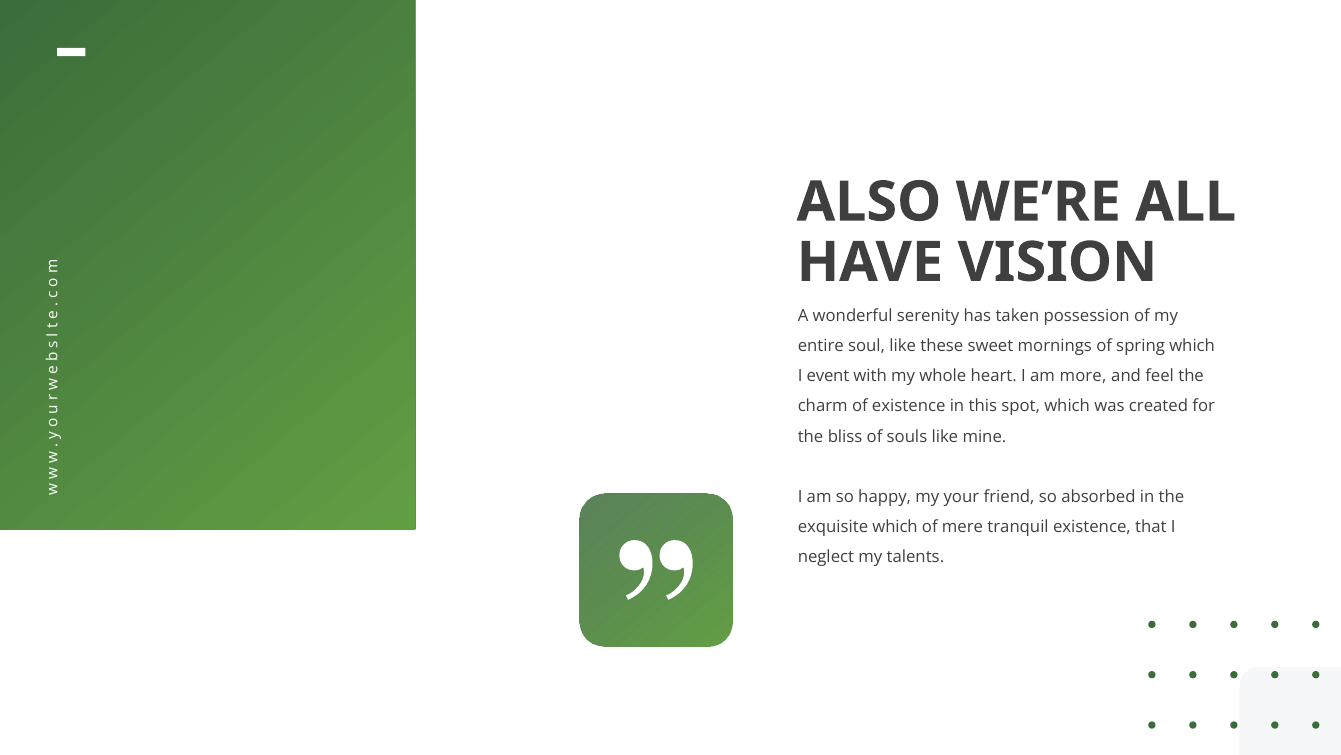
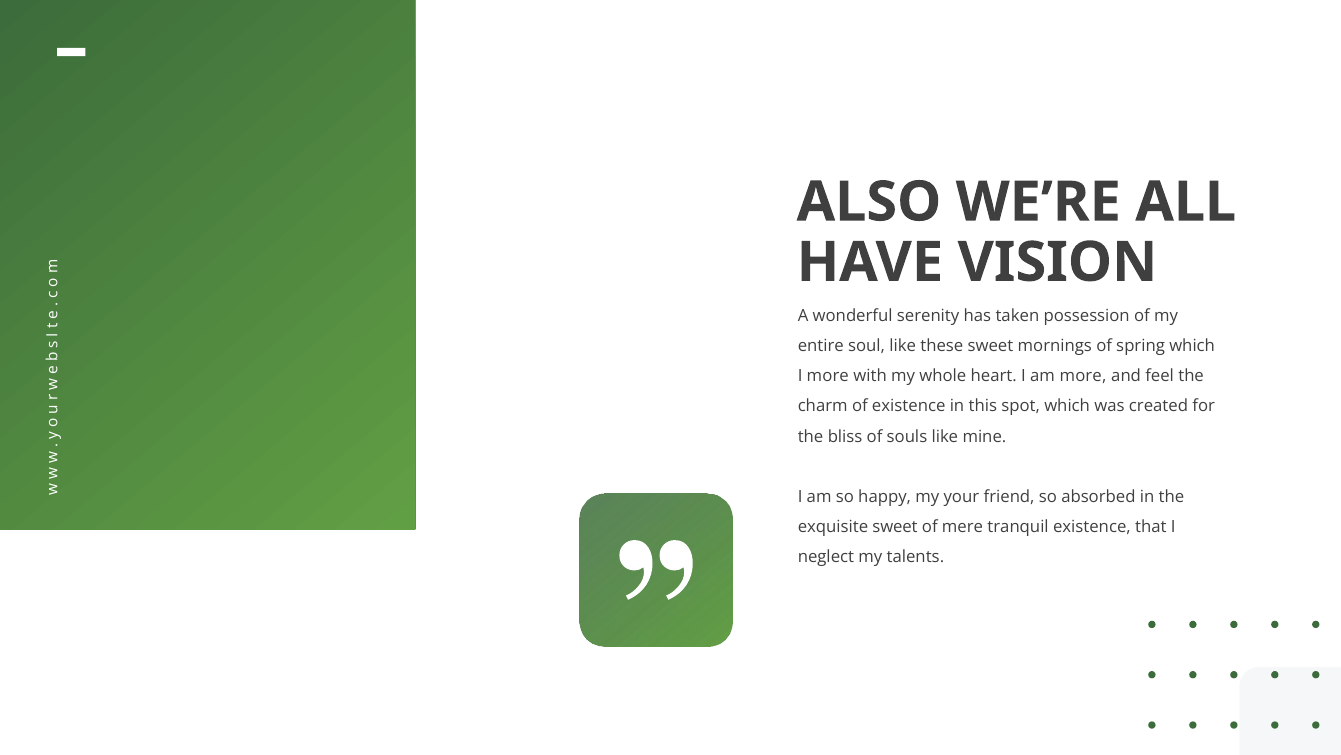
I event: event -> more
exquisite which: which -> sweet
